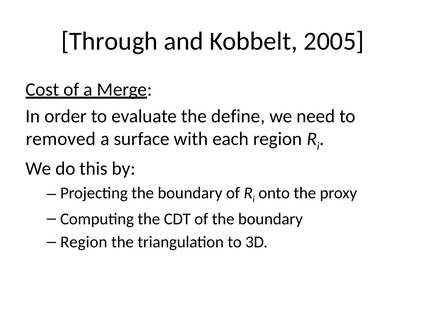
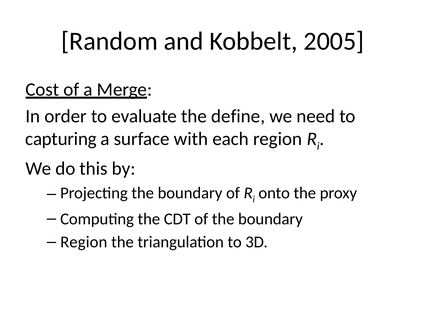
Through: Through -> Random
removed: removed -> capturing
